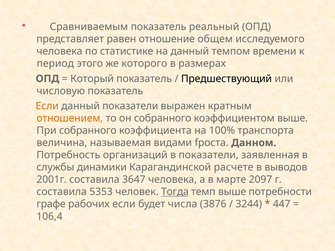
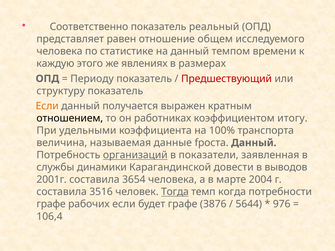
Сравниваемым: Сравниваемым -> Соответственно
период: период -> каждую
которого: которого -> явлениях
Который: Который -> Периоду
Предшествующий colour: black -> red
числовую: числовую -> структуру
данный показатели: показатели -> получается
отношением colour: orange -> black
он собранного: собранного -> работниках
коэффициентом выше: выше -> итогу
При собранного: собранного -> удельными
видами: видами -> данные
fроста Данном: Данном -> Данный
организаций underline: none -> present
расчете: расчете -> довести
3647: 3647 -> 3654
2097: 2097 -> 2004
5353: 5353 -> 3516
темп выше: выше -> когда
будет числа: числа -> графе
3244: 3244 -> 5644
447: 447 -> 976
